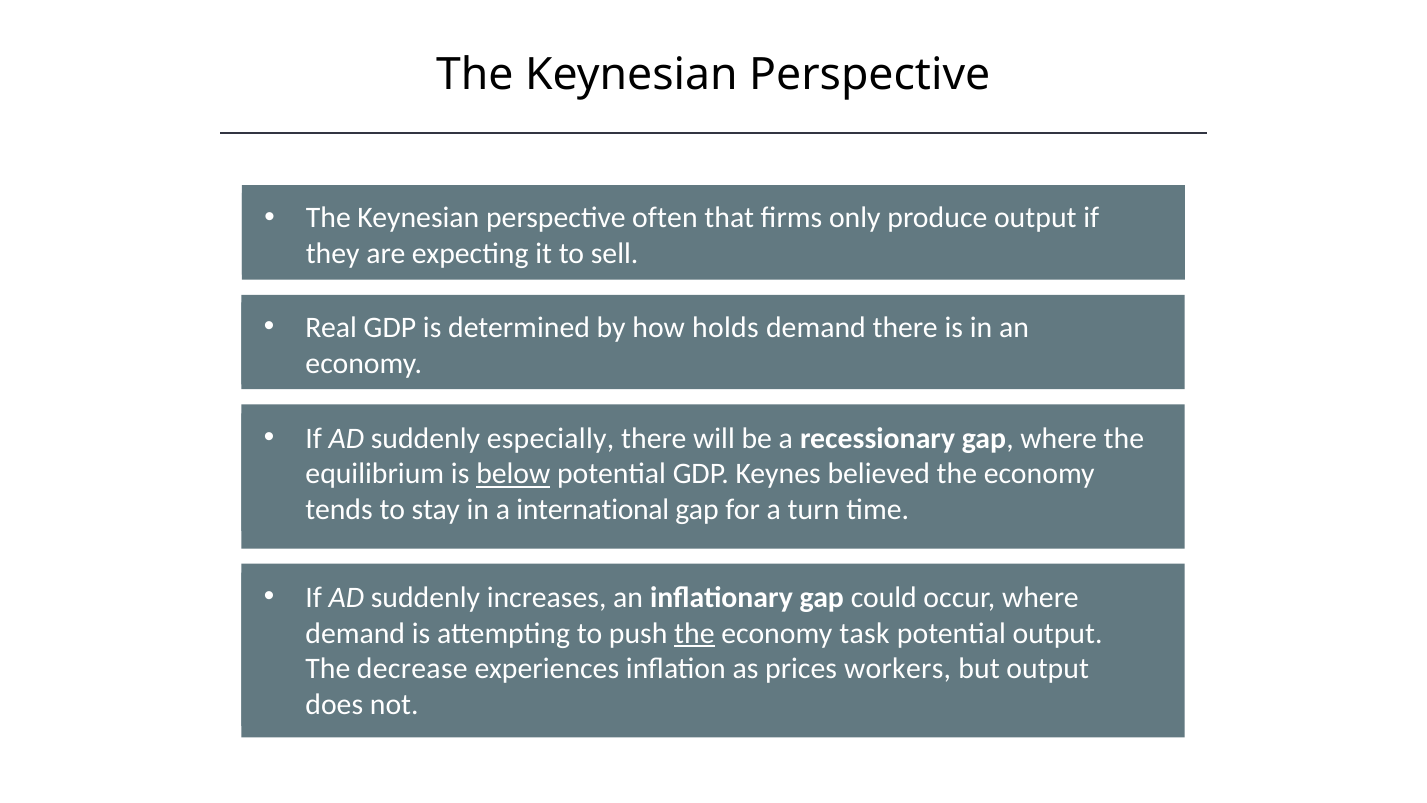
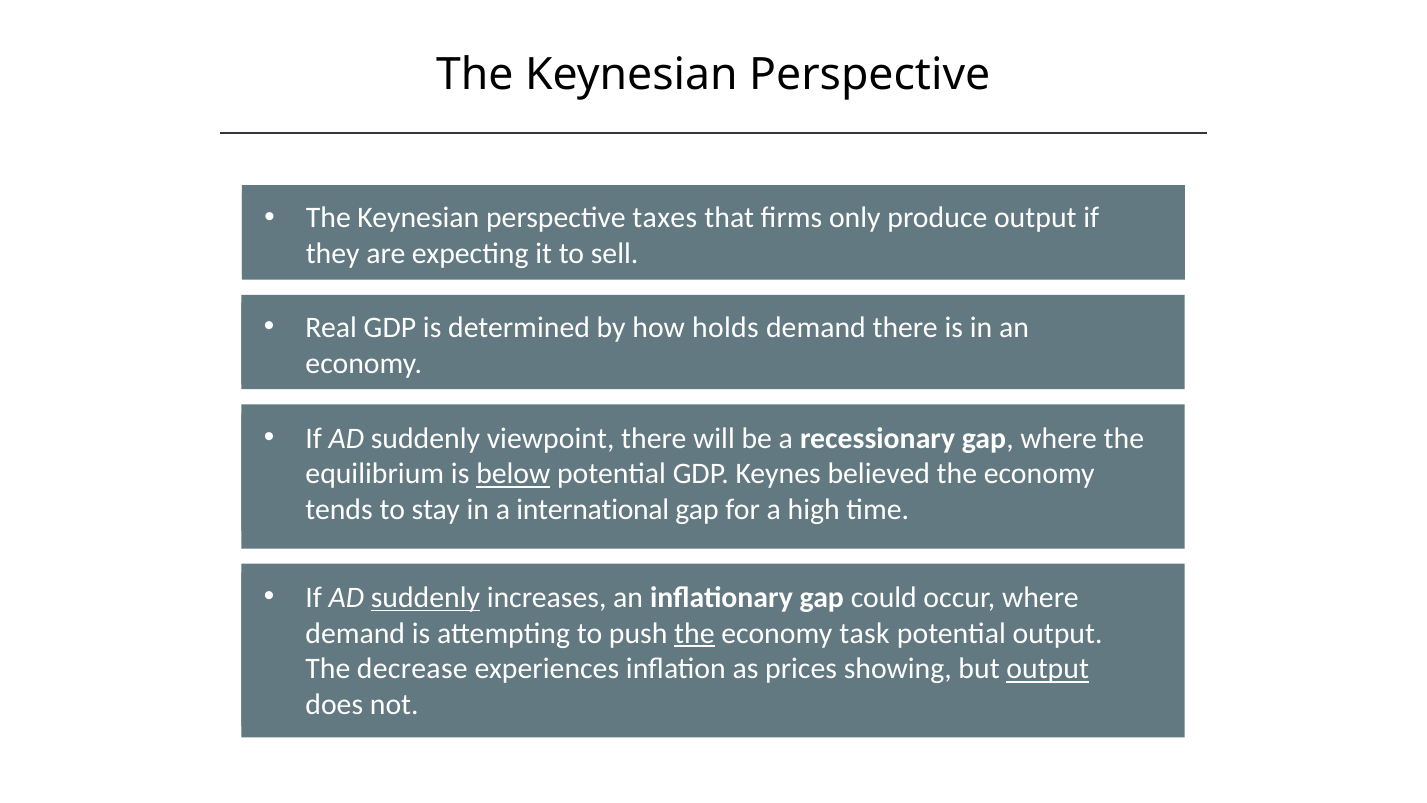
often: often -> taxes
especially: especially -> viewpoint
turn: turn -> high
suddenly at (425, 597) underline: none -> present
workers: workers -> showing
output at (1048, 669) underline: none -> present
